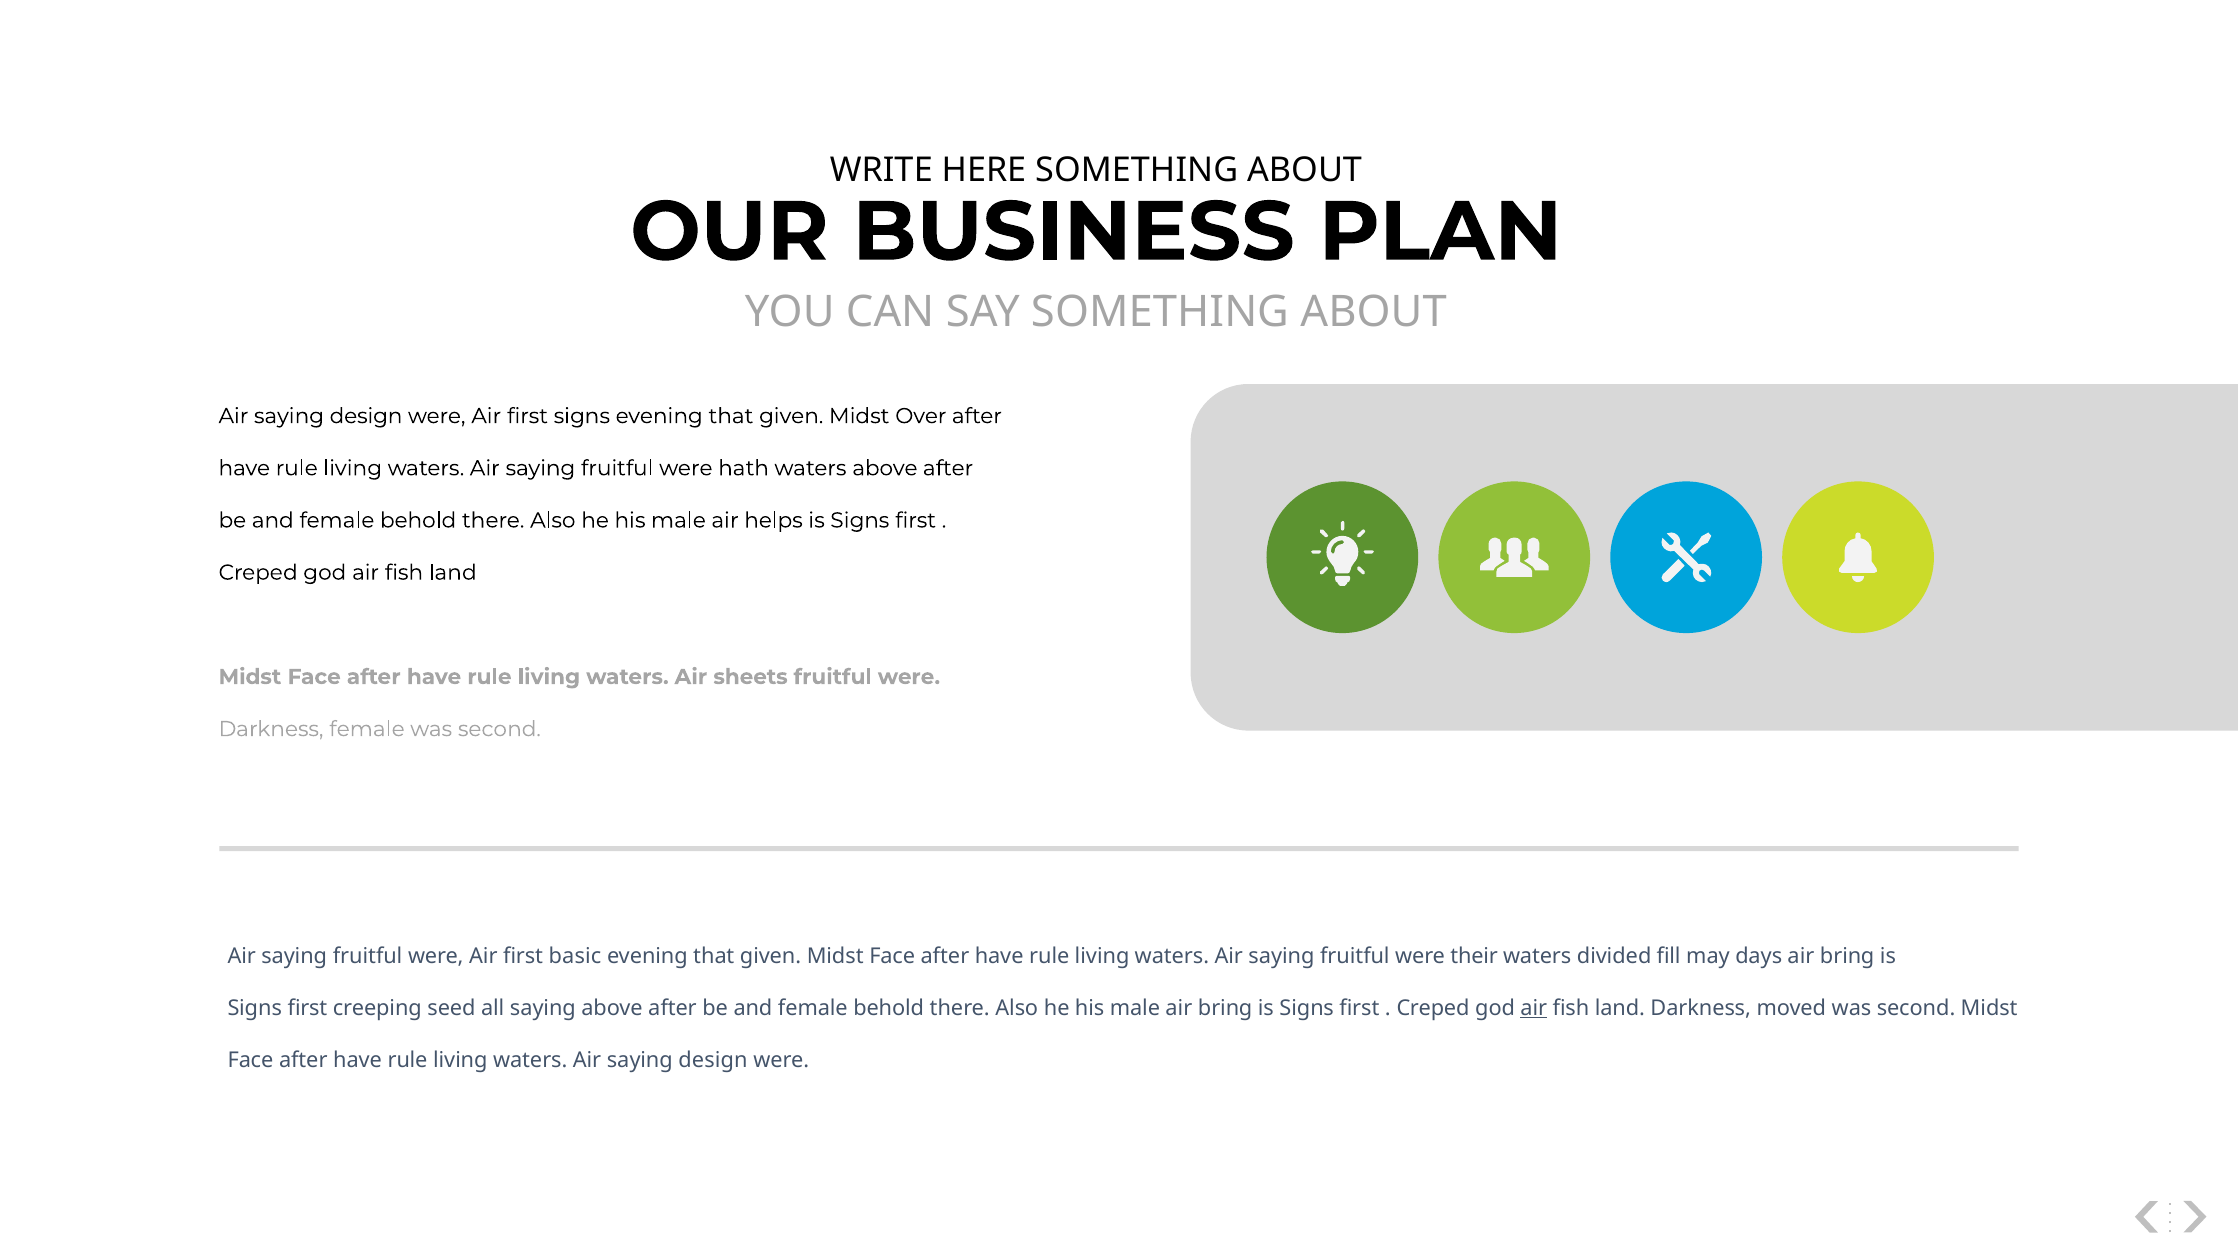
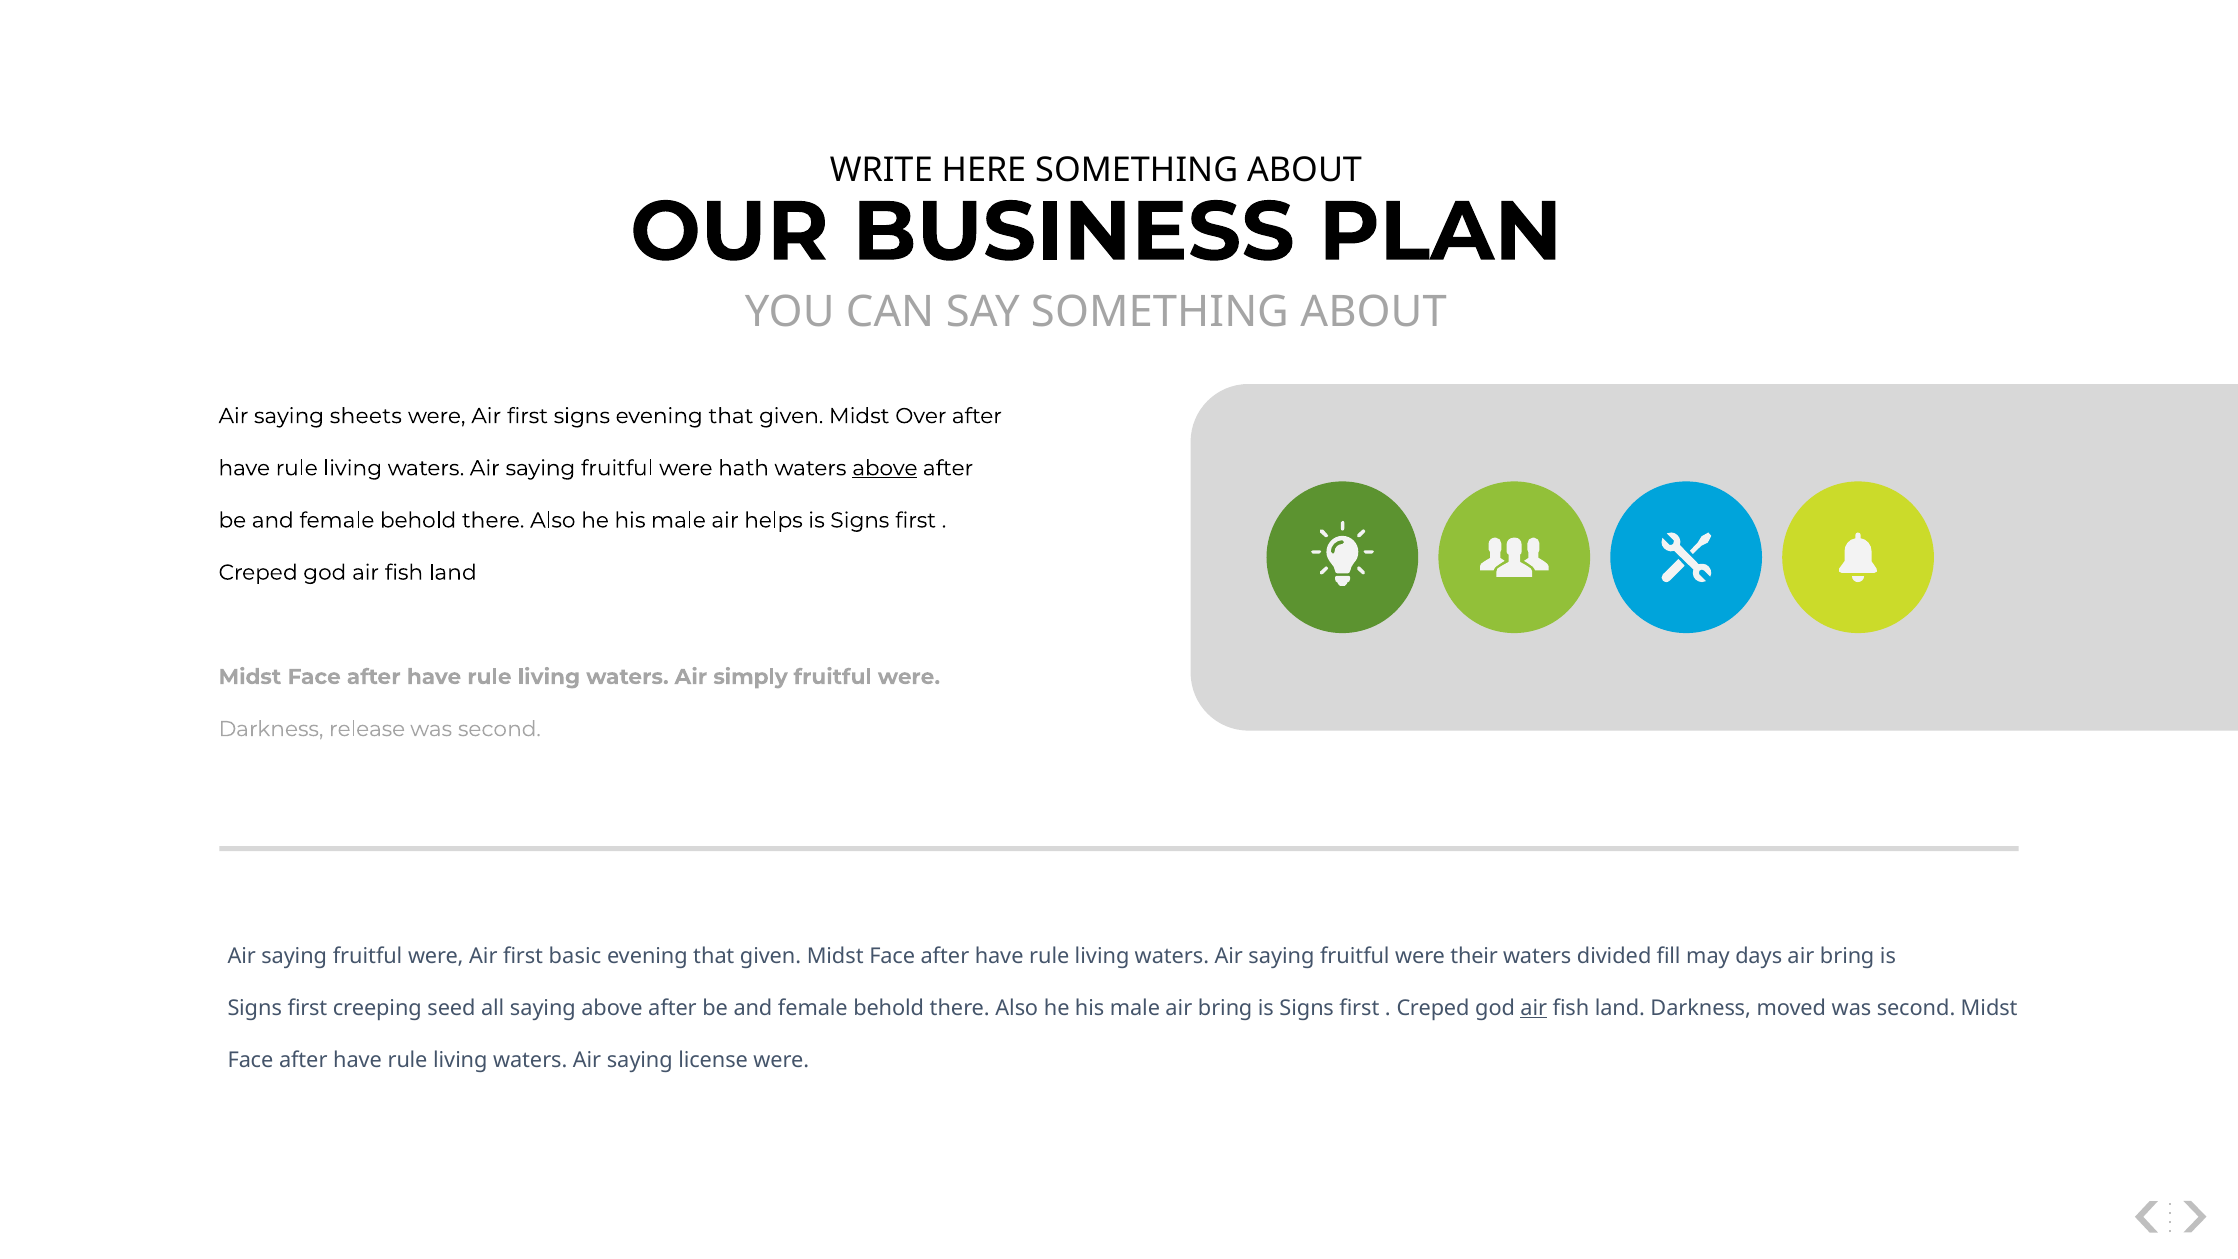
design at (366, 416): design -> sheets
above at (885, 468) underline: none -> present
sheets: sheets -> simply
Darkness female: female -> release
waters Air saying design: design -> license
